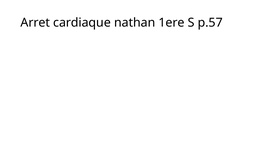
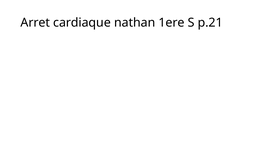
p.57: p.57 -> p.21
